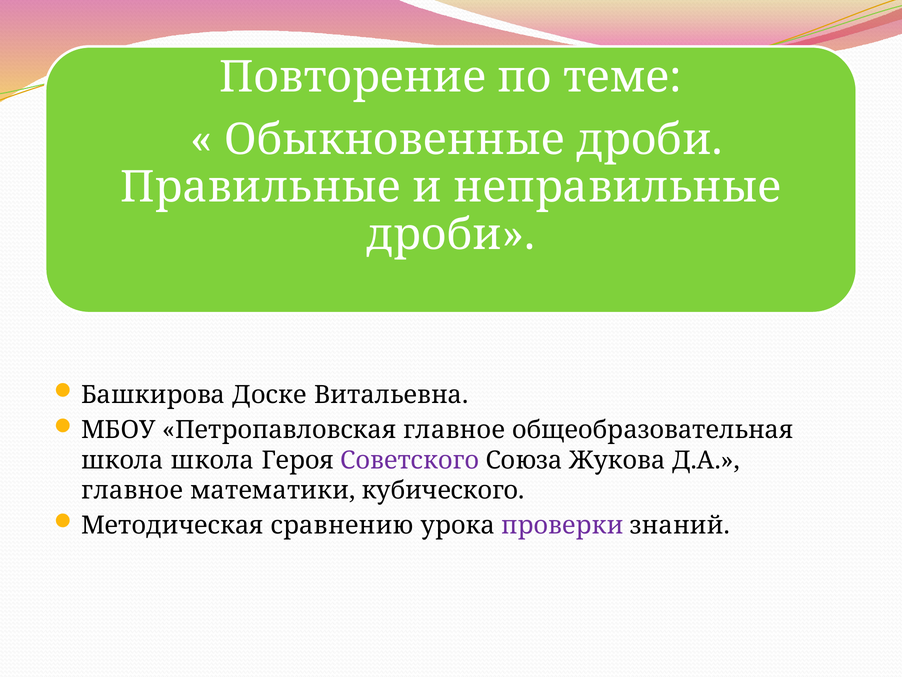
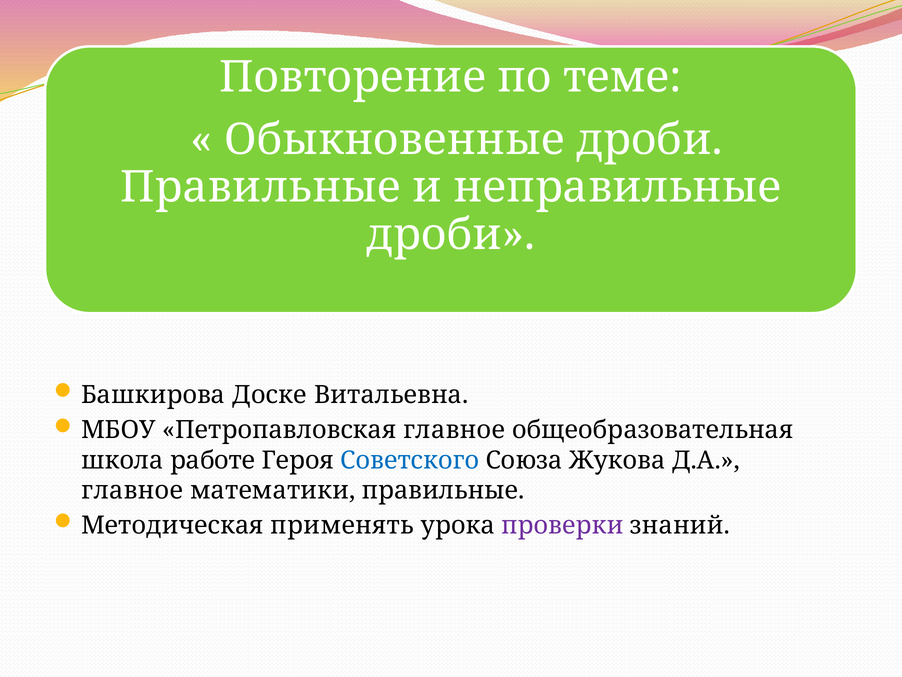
школа школа: школа -> работе
Советского colour: purple -> blue
математики кубического: кубического -> правильные
сравнению: сравнению -> применять
